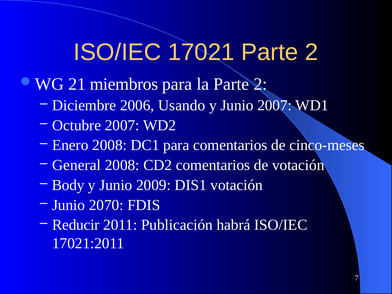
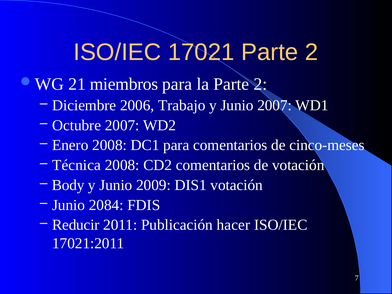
Usando: Usando -> Trabajo
General: General -> Técnica
2070: 2070 -> 2084
habrá: habrá -> hacer
